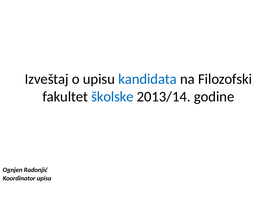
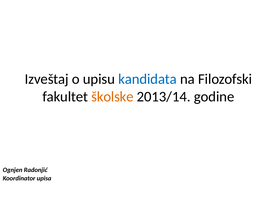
školske colour: blue -> orange
